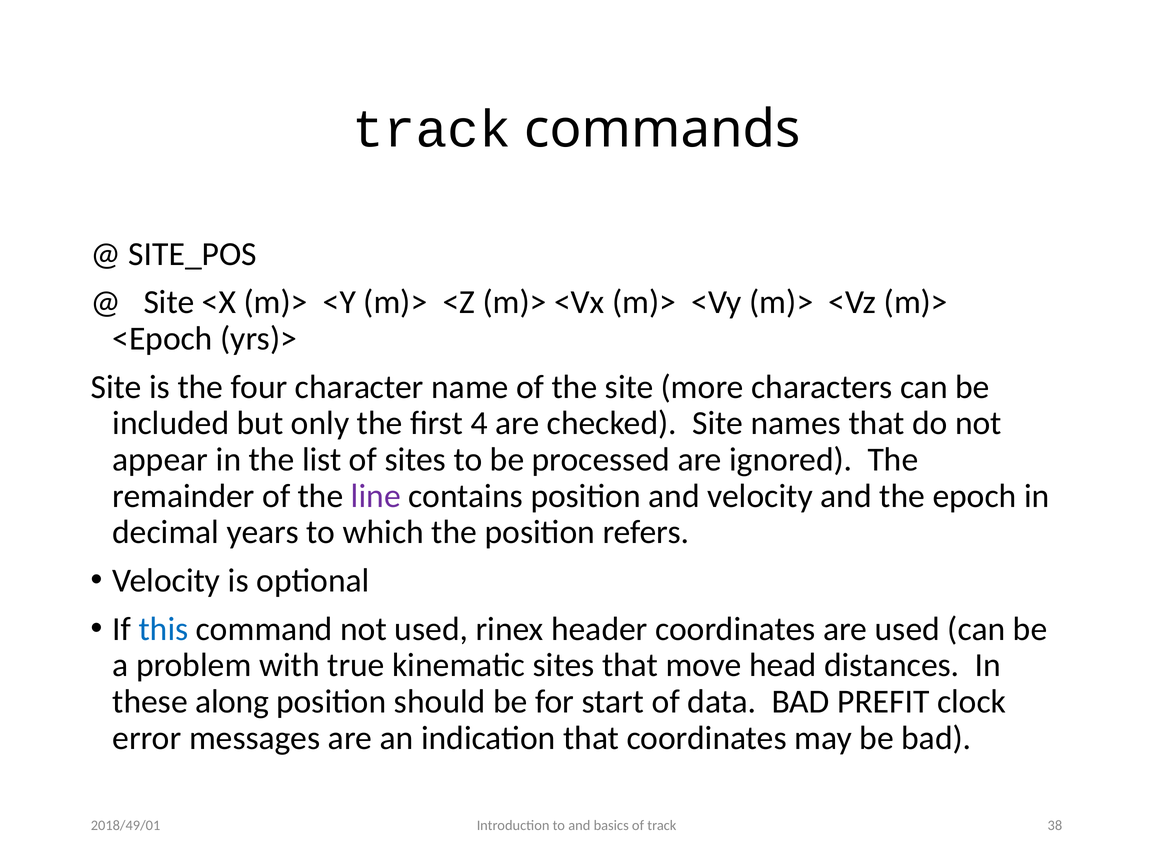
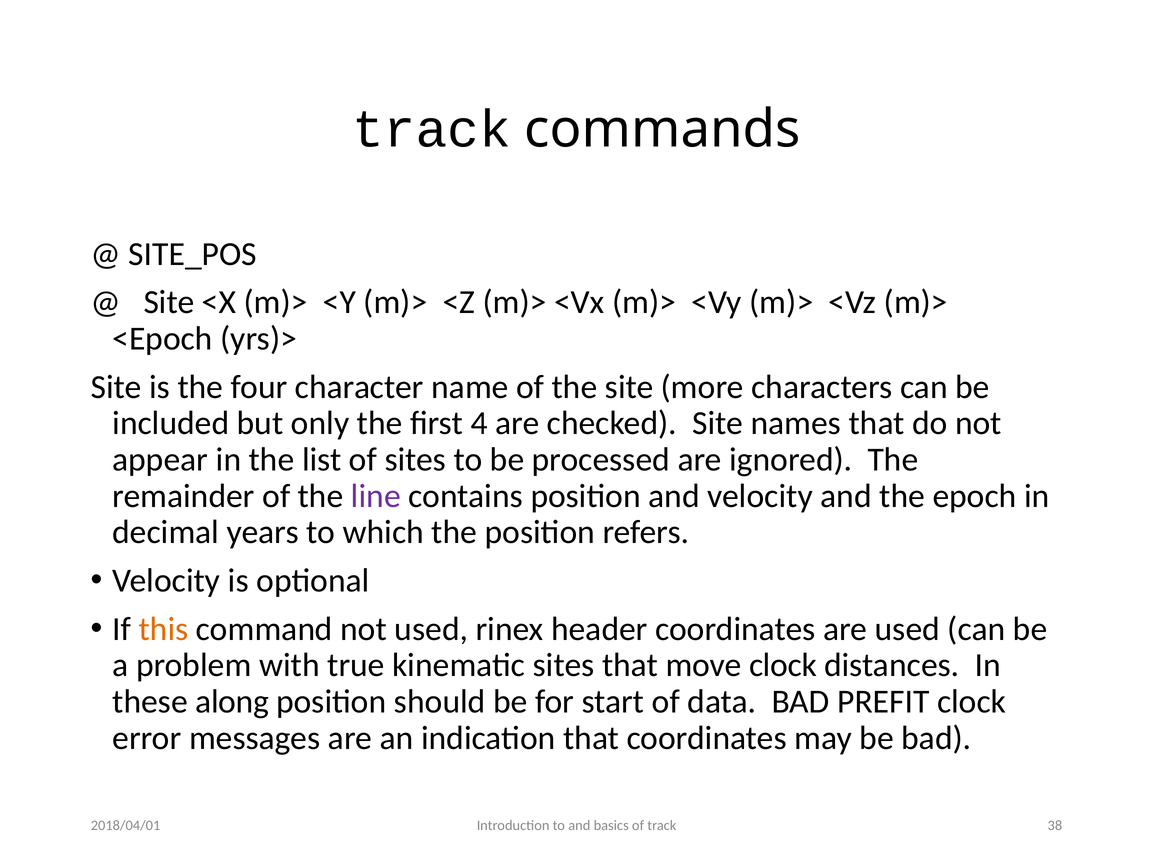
this colour: blue -> orange
move head: head -> clock
2018/49/01: 2018/49/01 -> 2018/04/01
